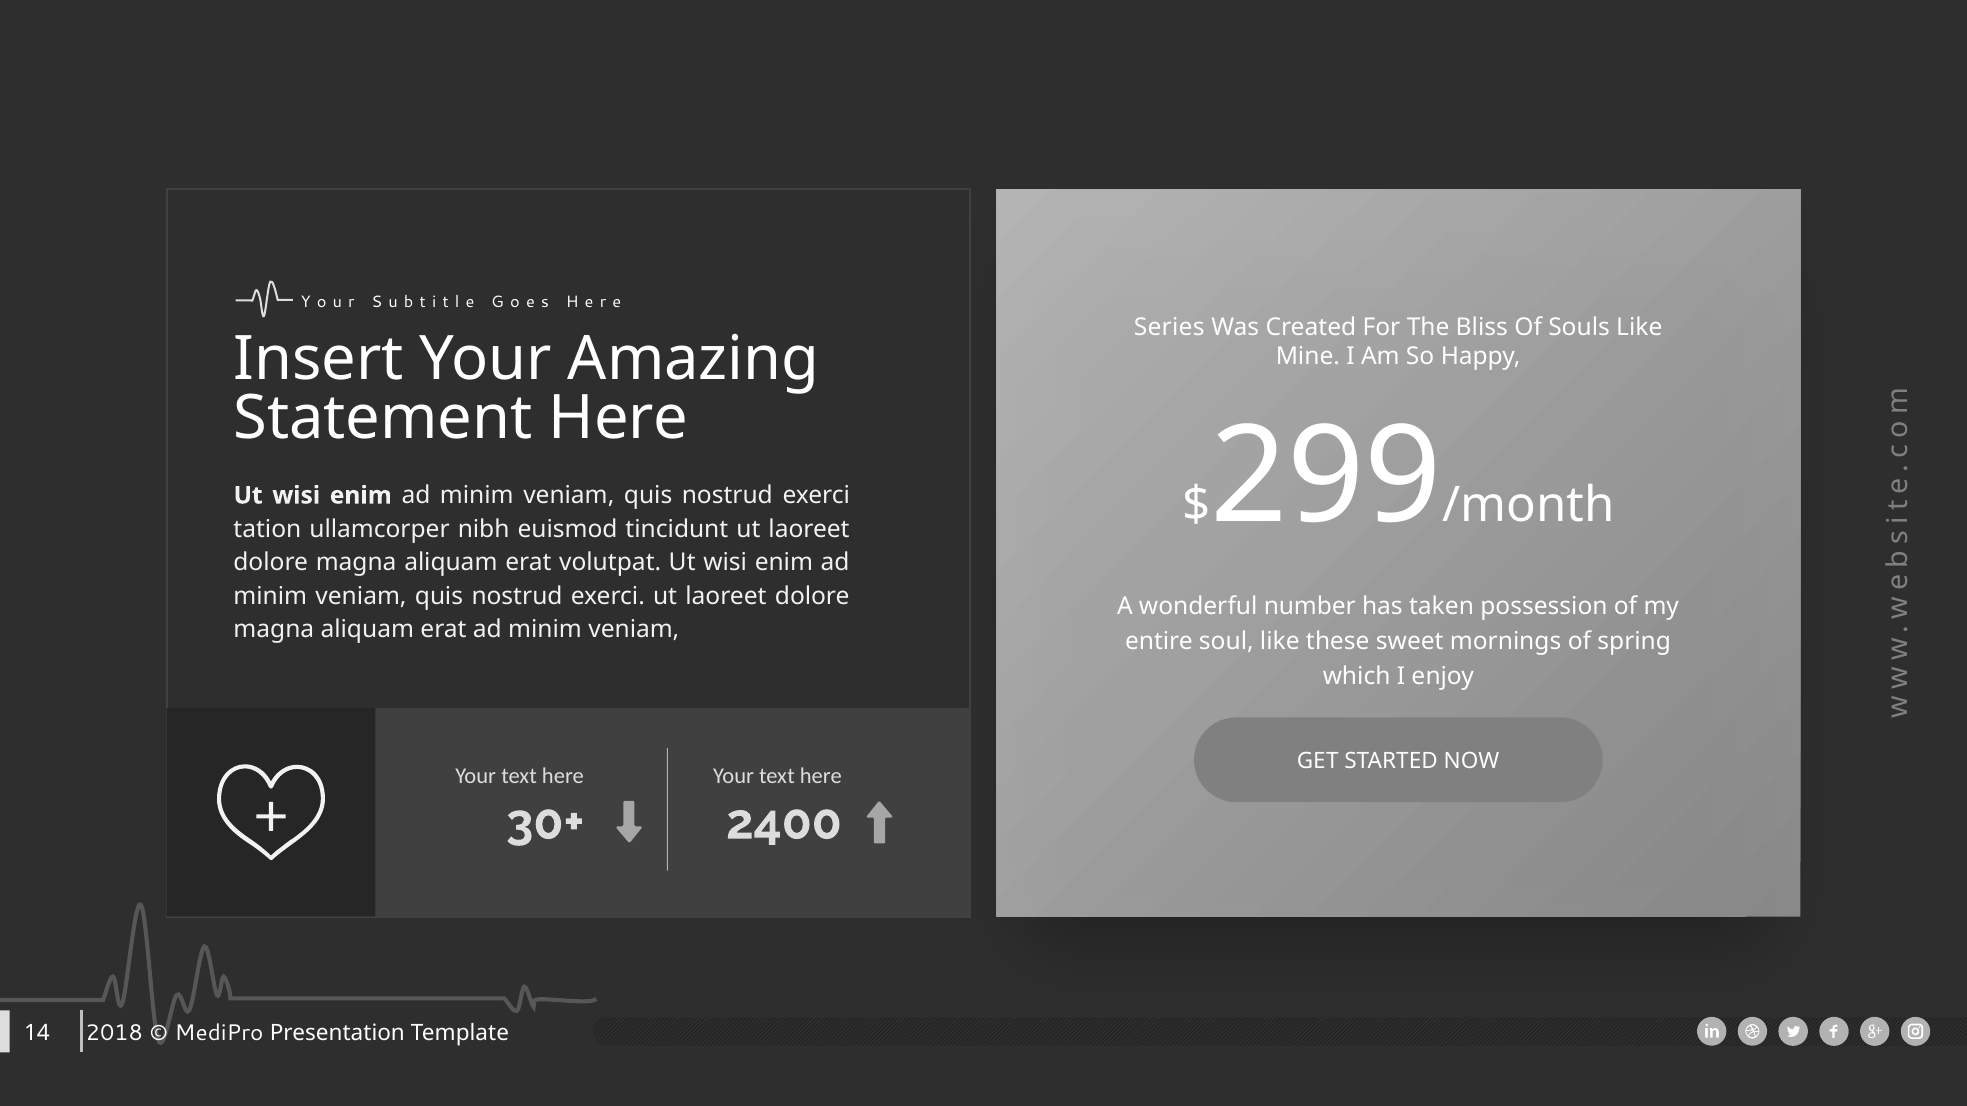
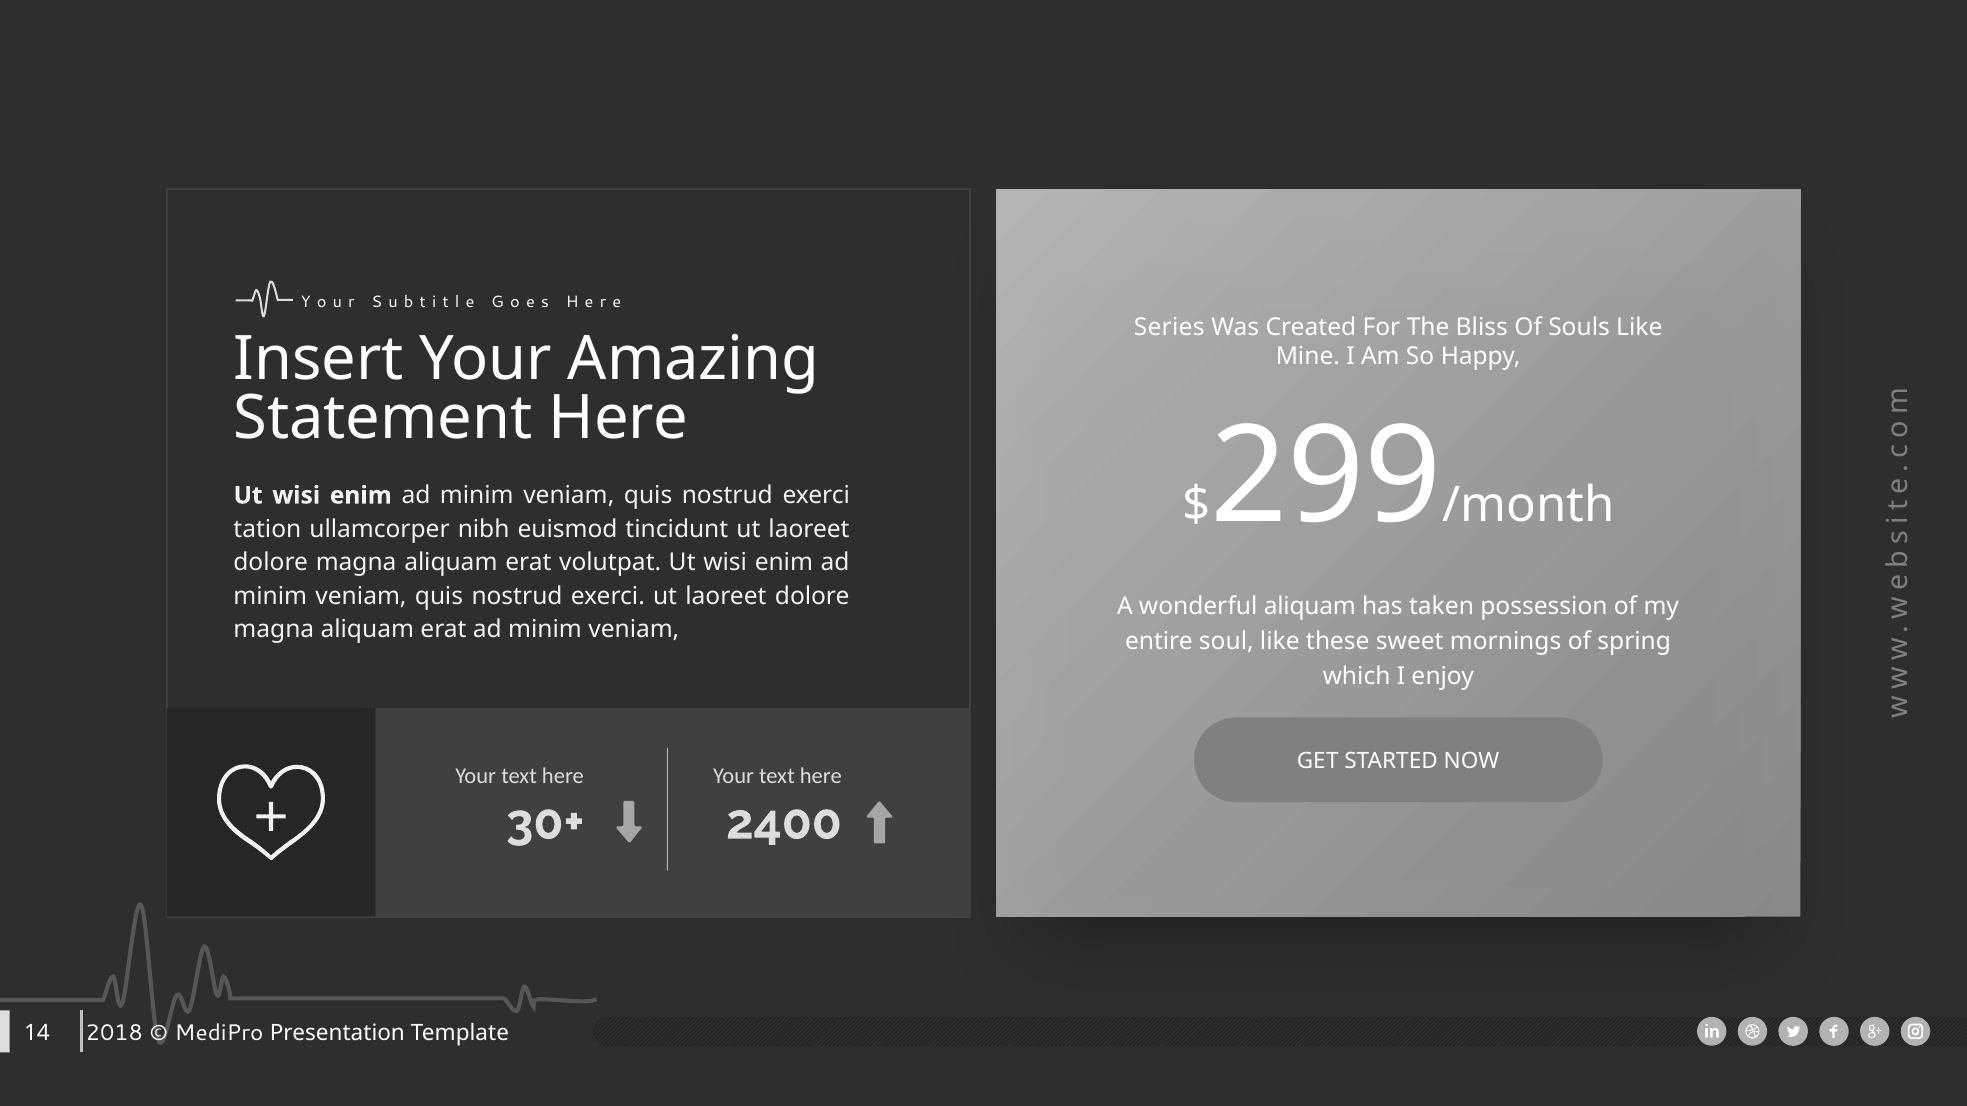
wonderful number: number -> aliquam
